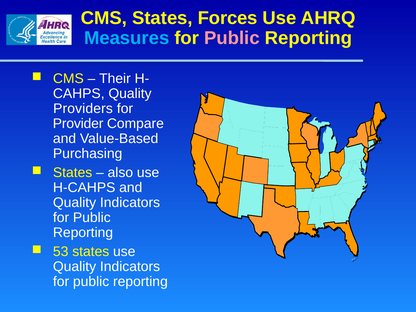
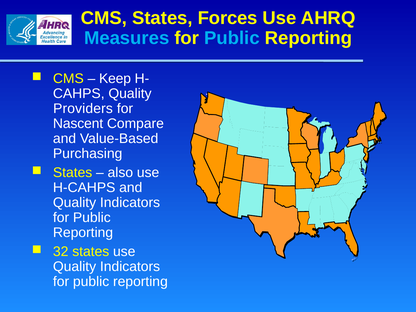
Public at (232, 38) colour: pink -> light blue
Their: Their -> Keep
Provider: Provider -> Nascent
53: 53 -> 32
